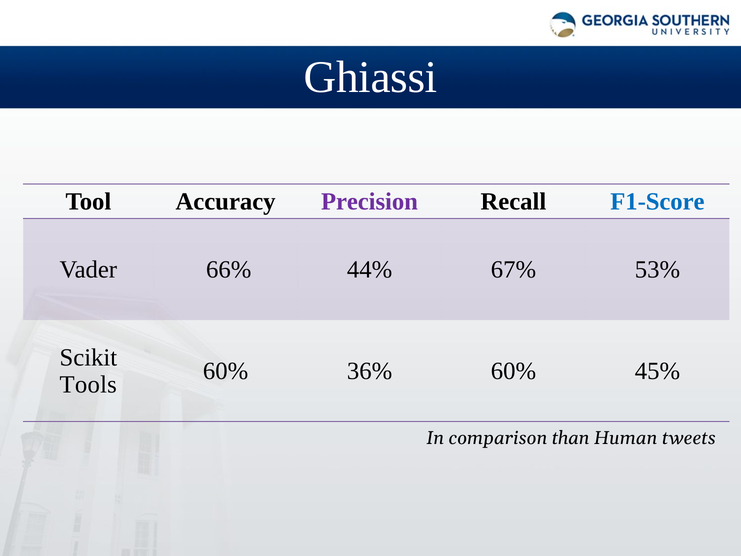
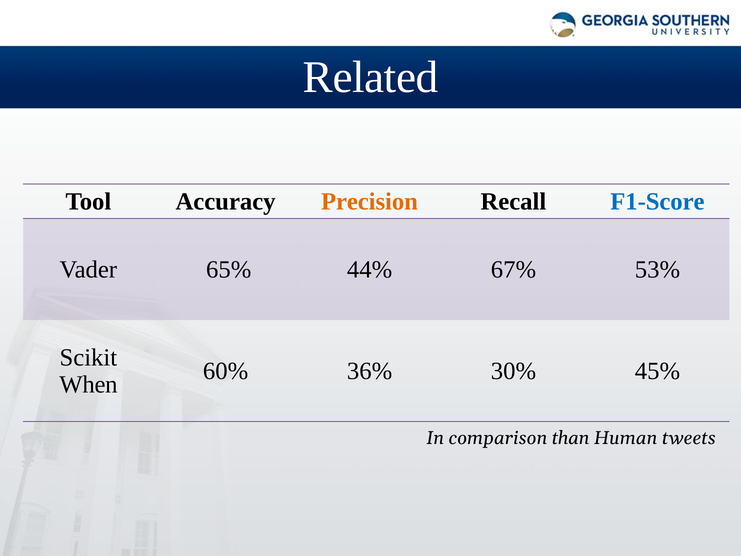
Ghiassi: Ghiassi -> Related
Precision colour: purple -> orange
66%: 66% -> 65%
36% 60%: 60% -> 30%
Tools: Tools -> When
